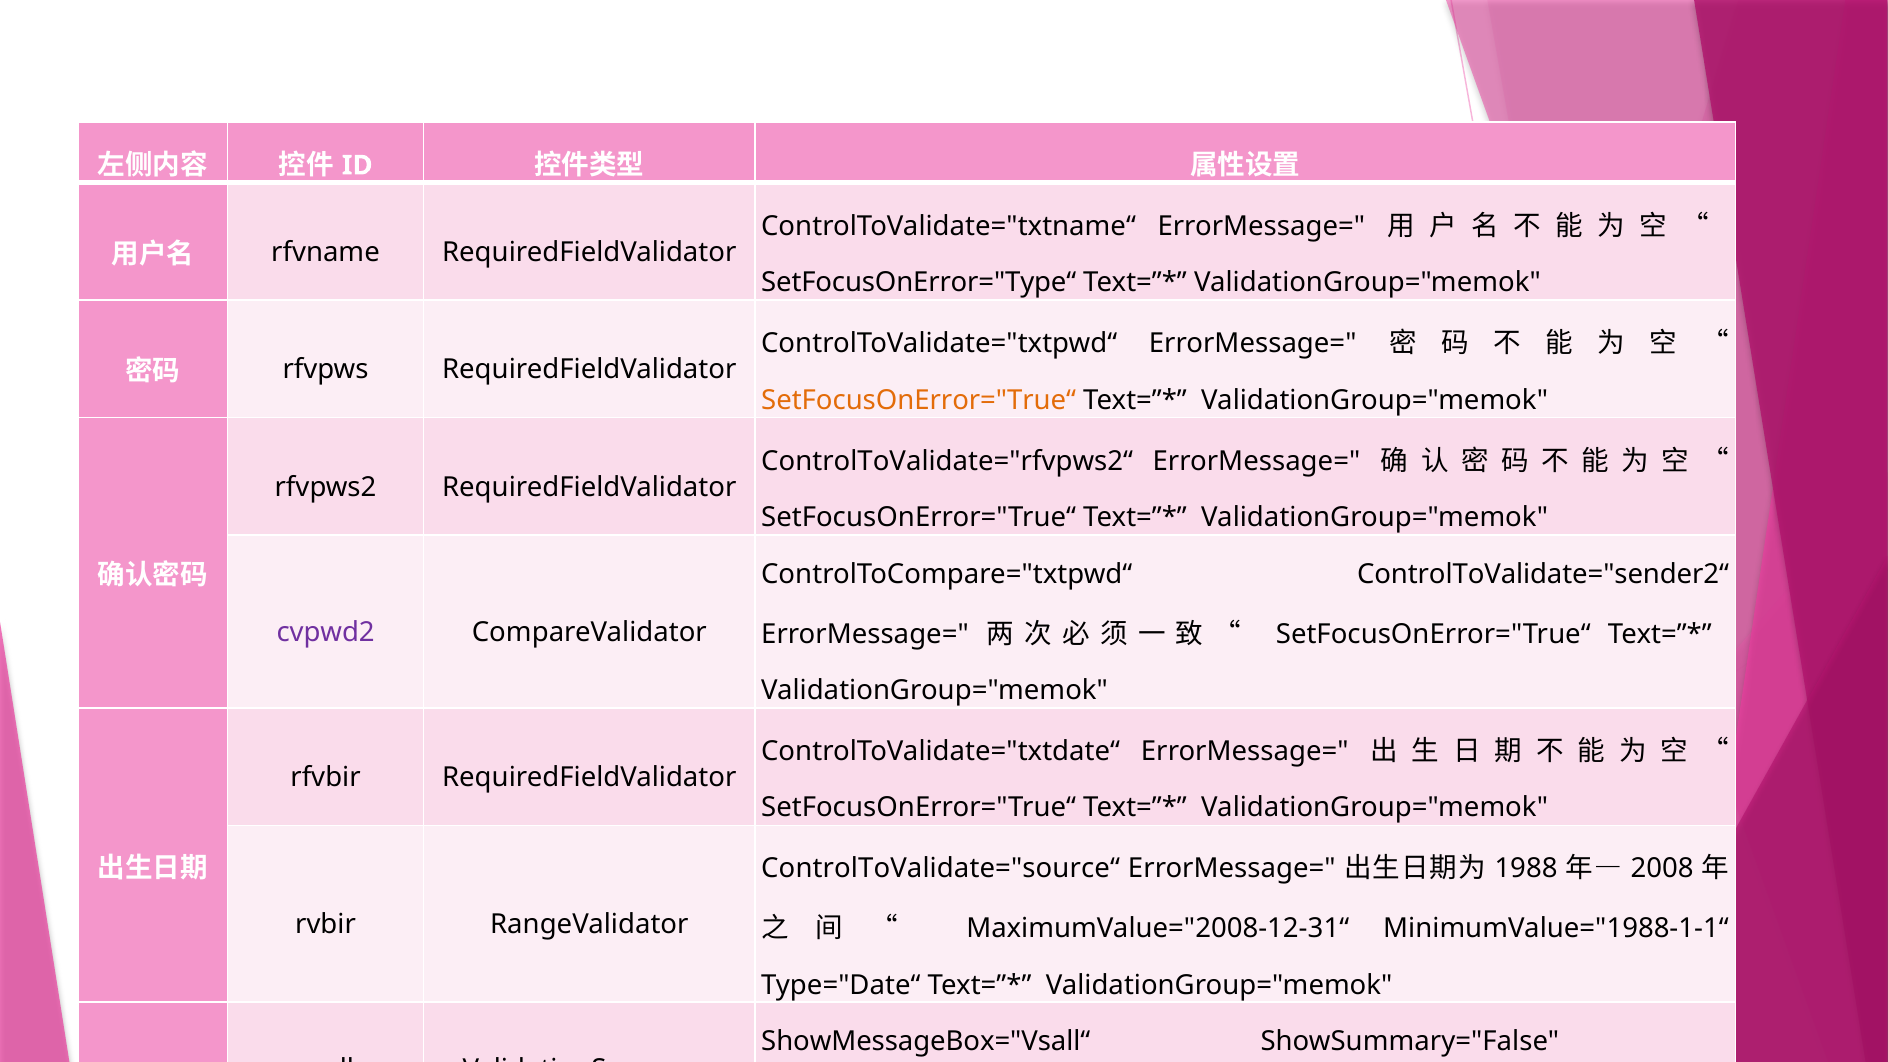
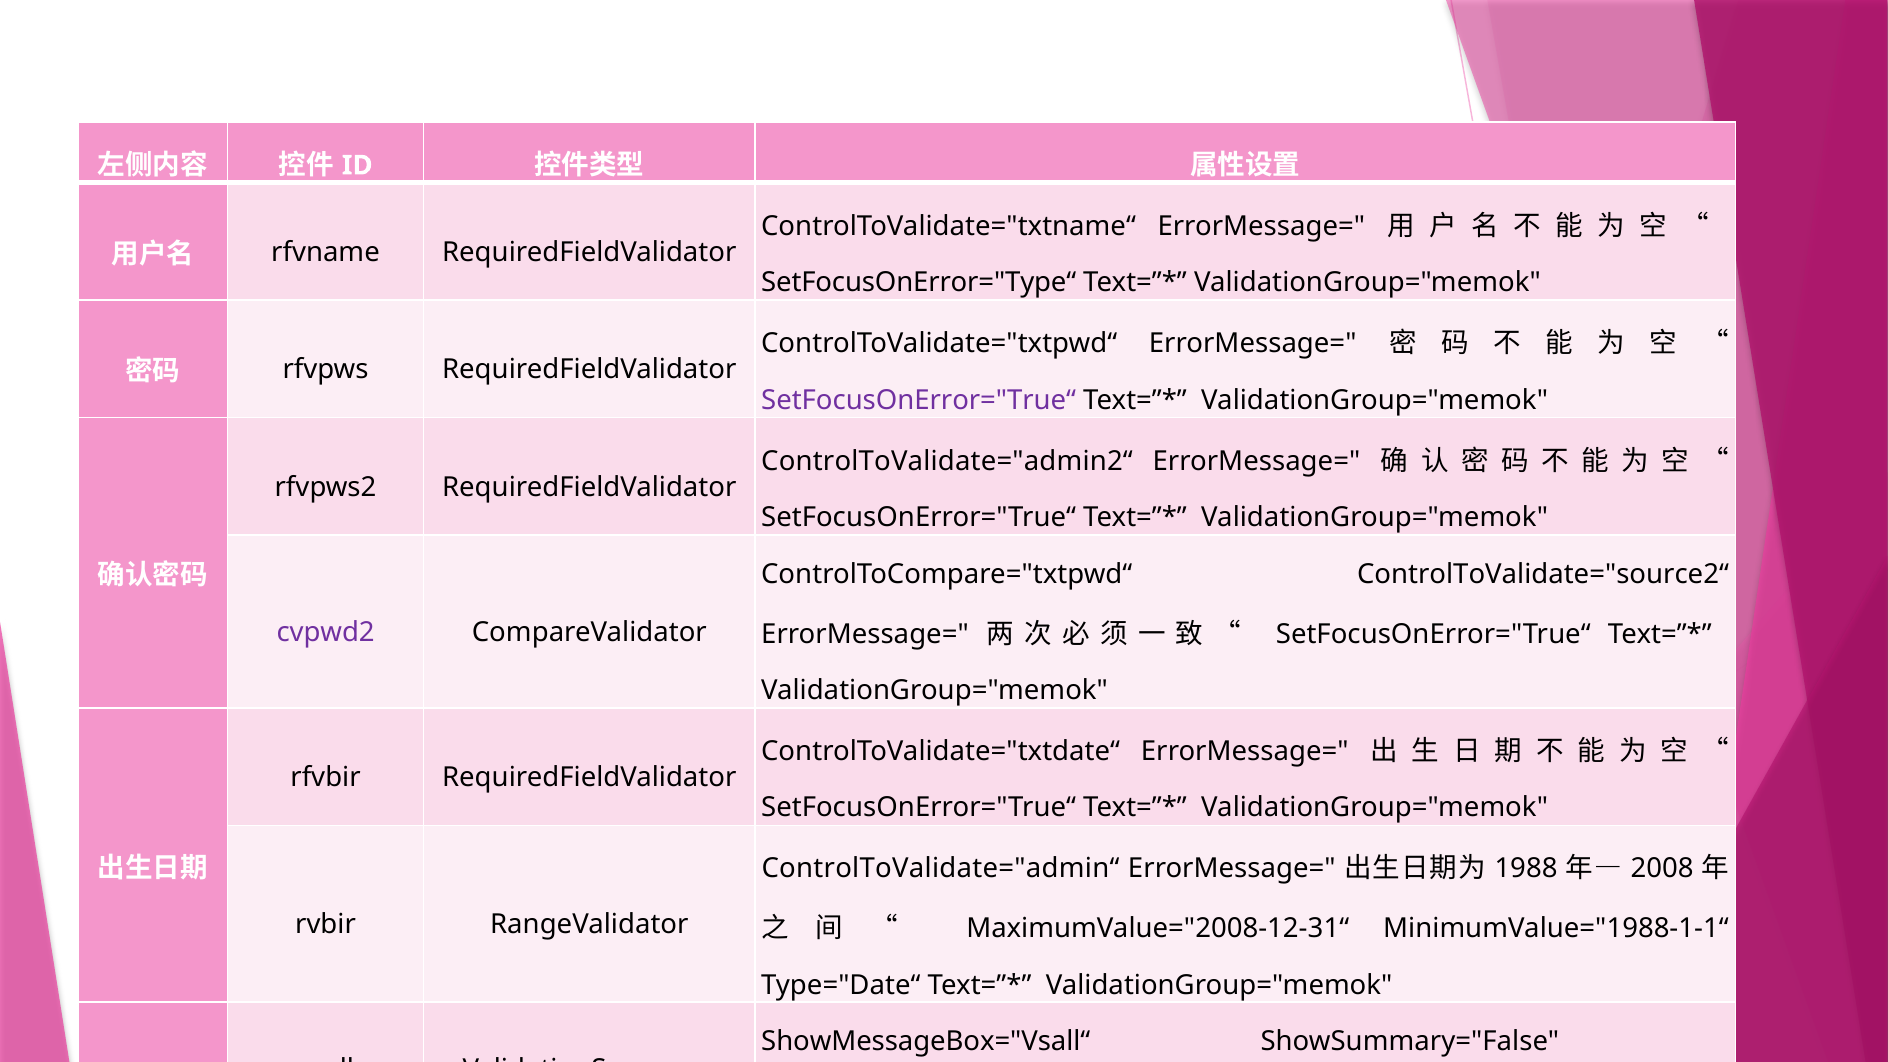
SetFocusOnError="True“ at (919, 400) colour: orange -> purple
ControlToValidate="rfvpws2“: ControlToValidate="rfvpws2“ -> ControlToValidate="admin2“
ControlToValidate="sender2“: ControlToValidate="sender2“ -> ControlToValidate="source2“
ControlToValidate="source“: ControlToValidate="source“ -> ControlToValidate="admin“
